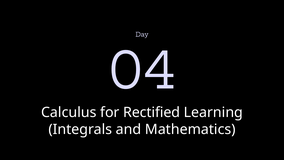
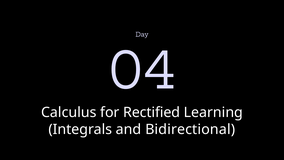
Mathematics: Mathematics -> Bidirectional
